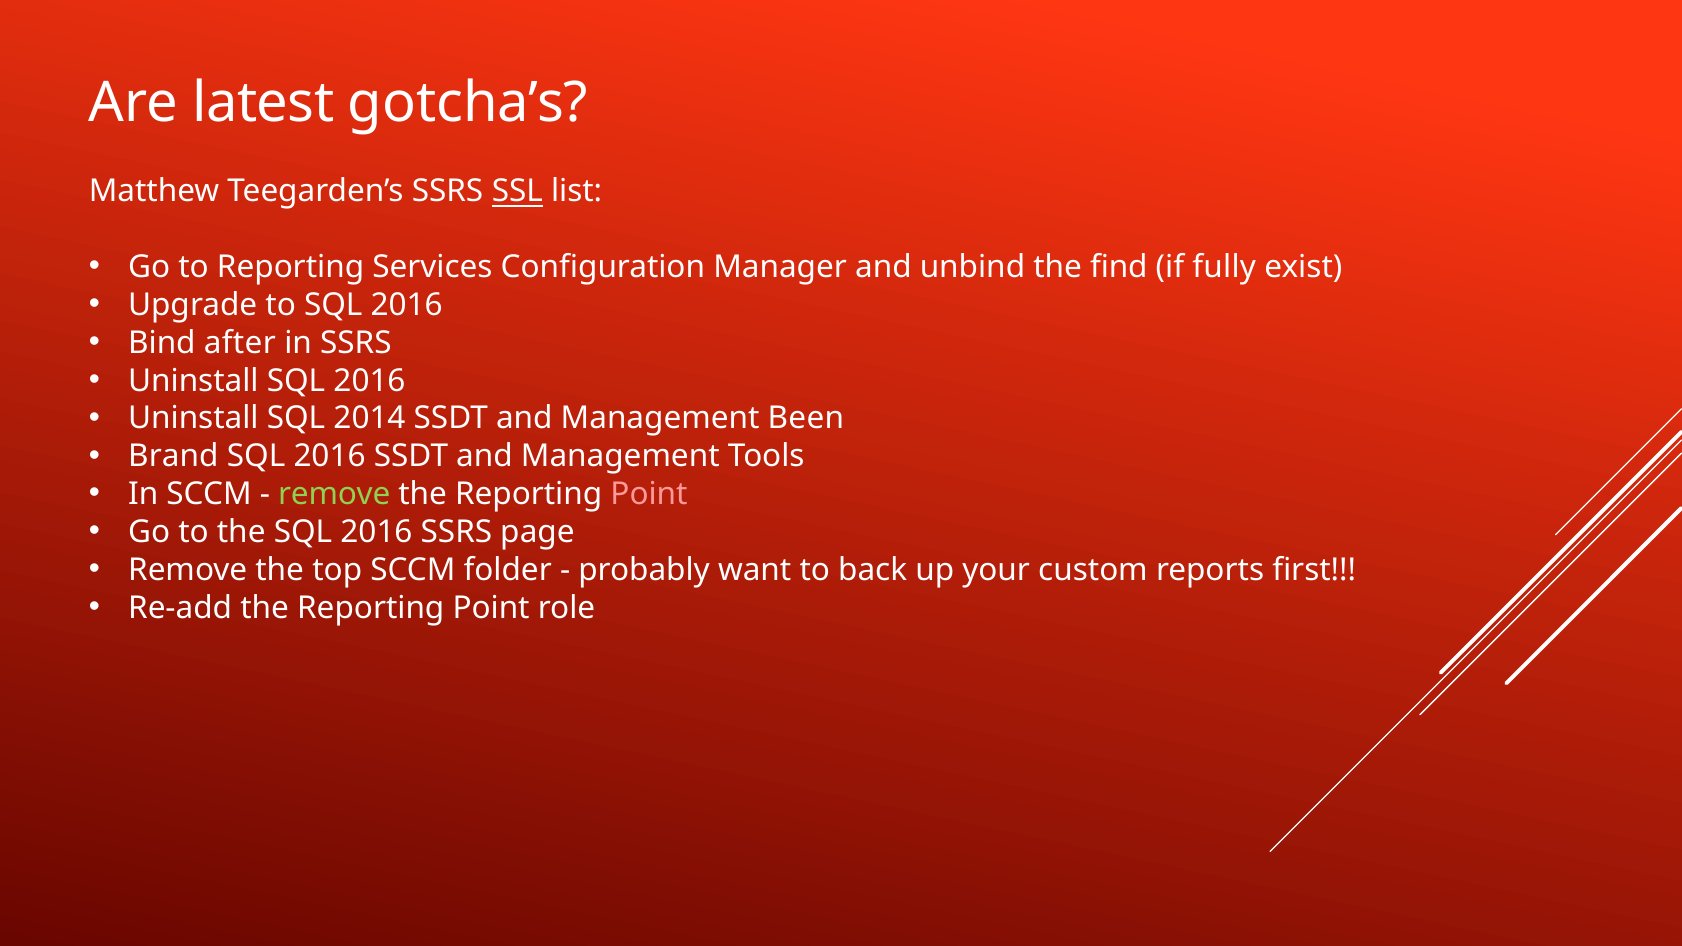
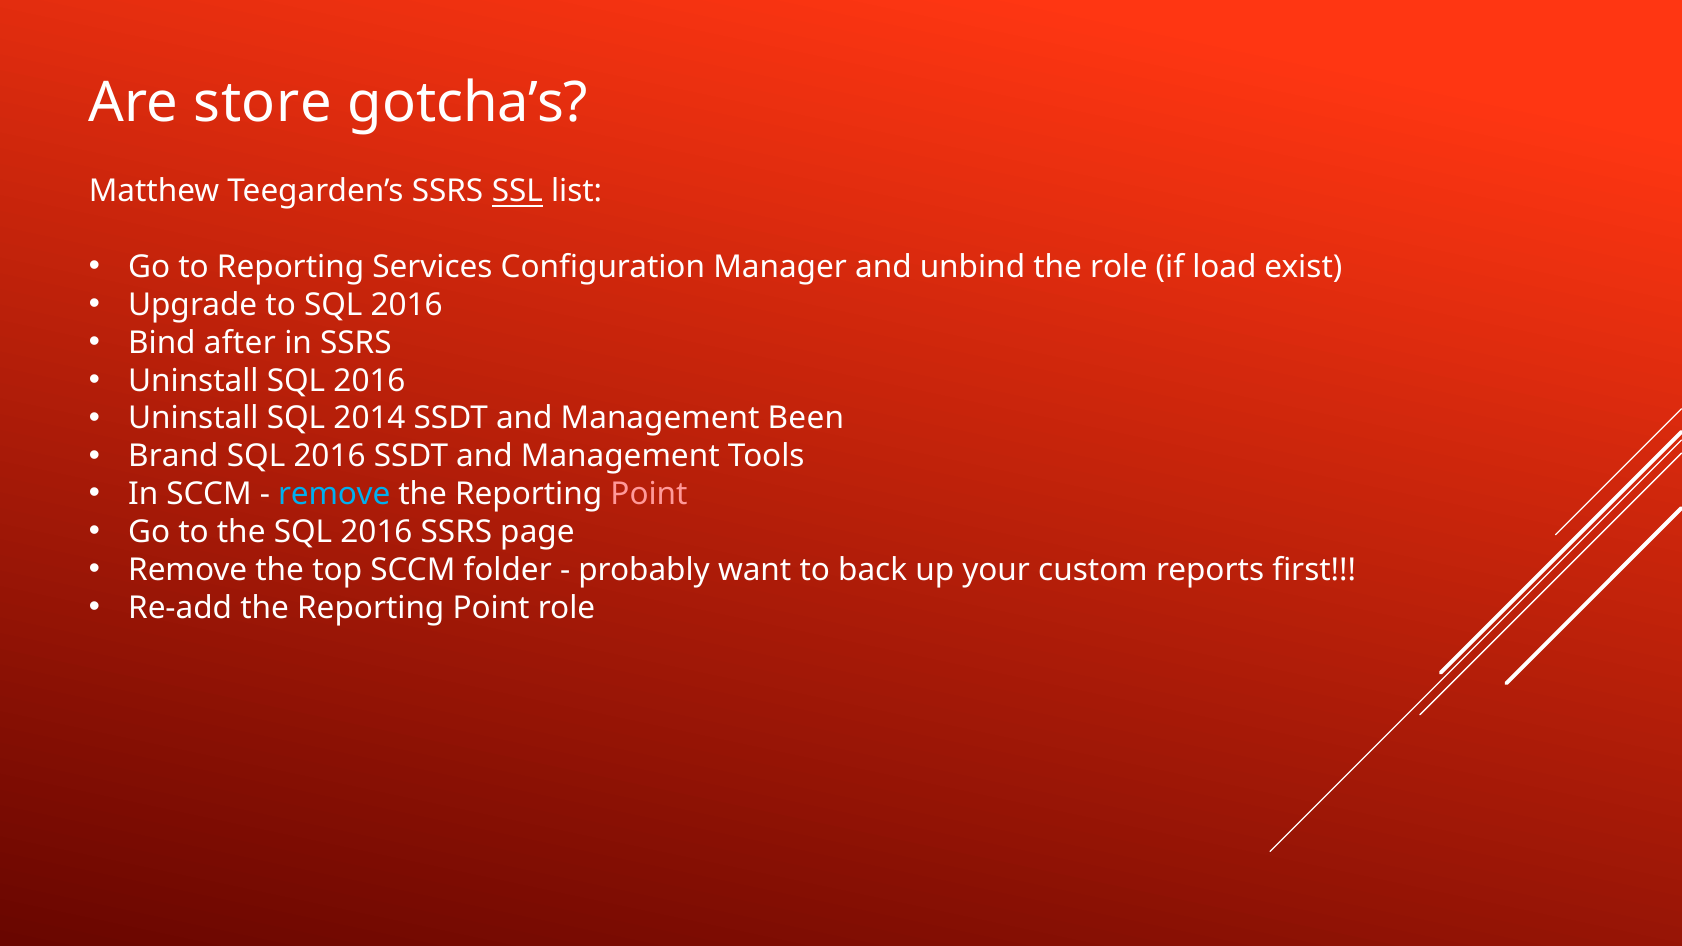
latest: latest -> store
the find: find -> role
fully: fully -> load
remove at (334, 494) colour: light green -> light blue
